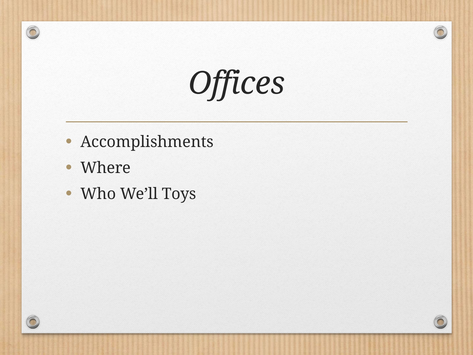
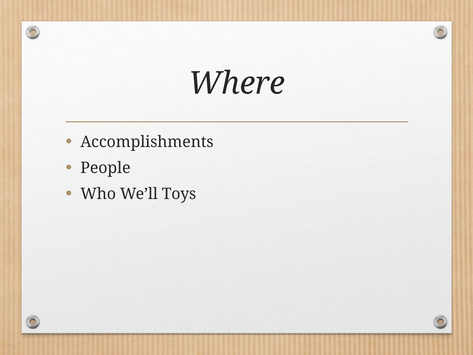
Offices: Offices -> Where
Where: Where -> People
